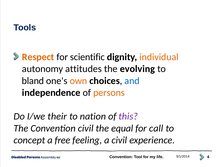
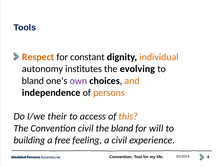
scientific: scientific -> constant
attitudes: attitudes -> institutes
own colour: orange -> purple
and colour: blue -> orange
nation: nation -> access
this colour: purple -> orange
the equal: equal -> bland
call: call -> will
concept: concept -> building
